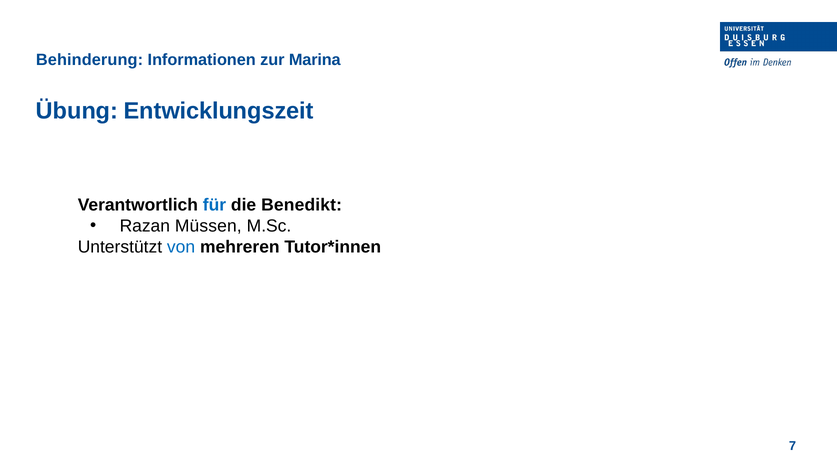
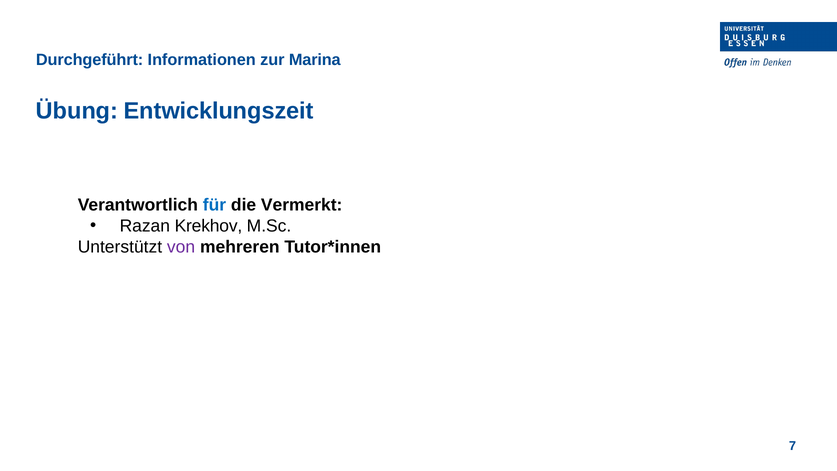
Behinderung: Behinderung -> Durchgeführt
Benedikt: Benedikt -> Vermerkt
Müssen: Müssen -> Krekhov
von colour: blue -> purple
